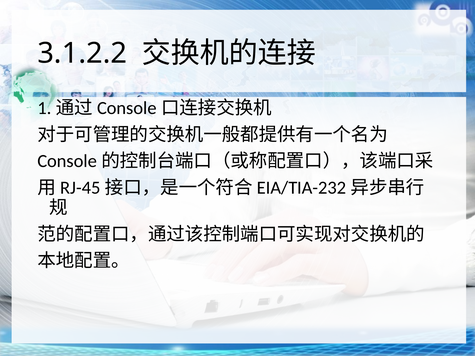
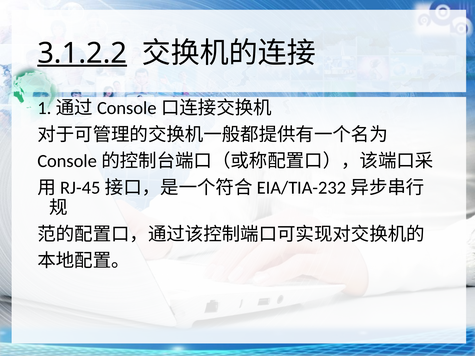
3.1.2.2 underline: none -> present
